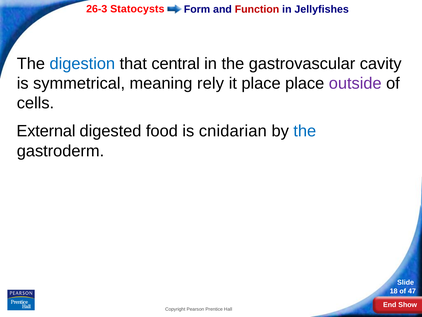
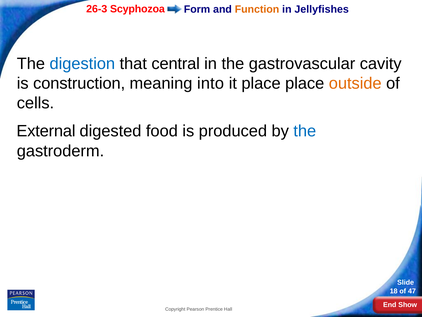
Statocysts: Statocysts -> Scyphozoa
Function colour: red -> orange
symmetrical: symmetrical -> construction
rely: rely -> into
outside colour: purple -> orange
cnidarian: cnidarian -> produced
